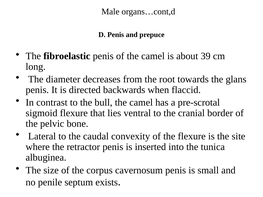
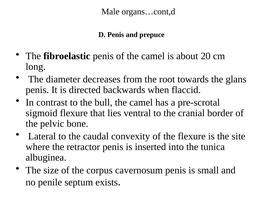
39: 39 -> 20
